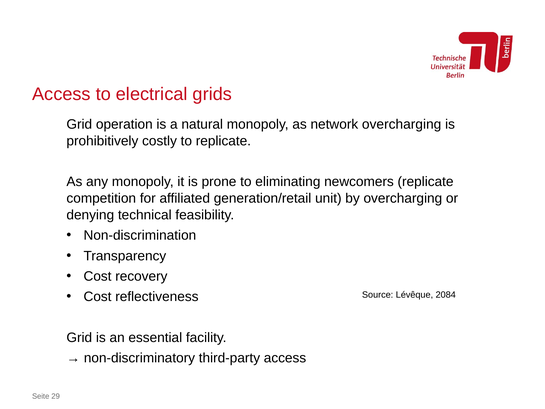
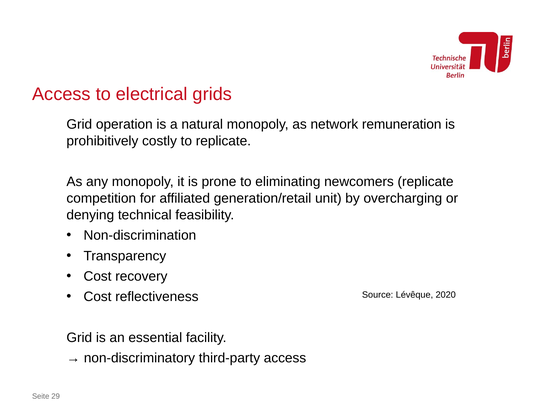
network overcharging: overcharging -> remuneration
2084: 2084 -> 2020
